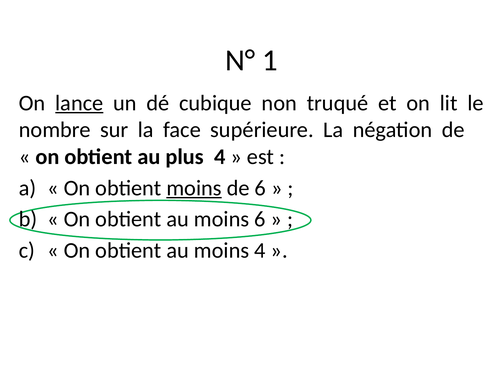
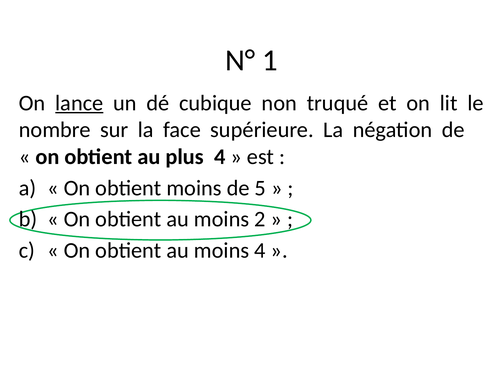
moins at (194, 188) underline: present -> none
de 6: 6 -> 5
moins 6: 6 -> 2
